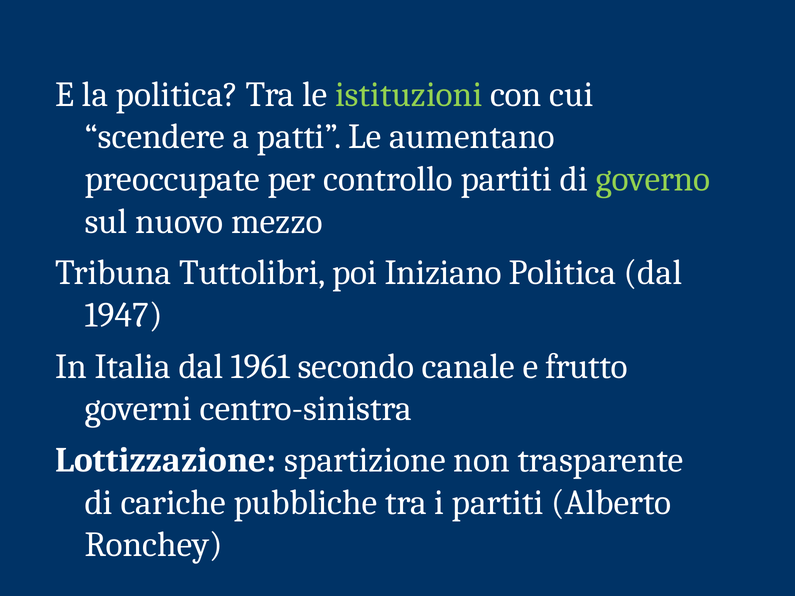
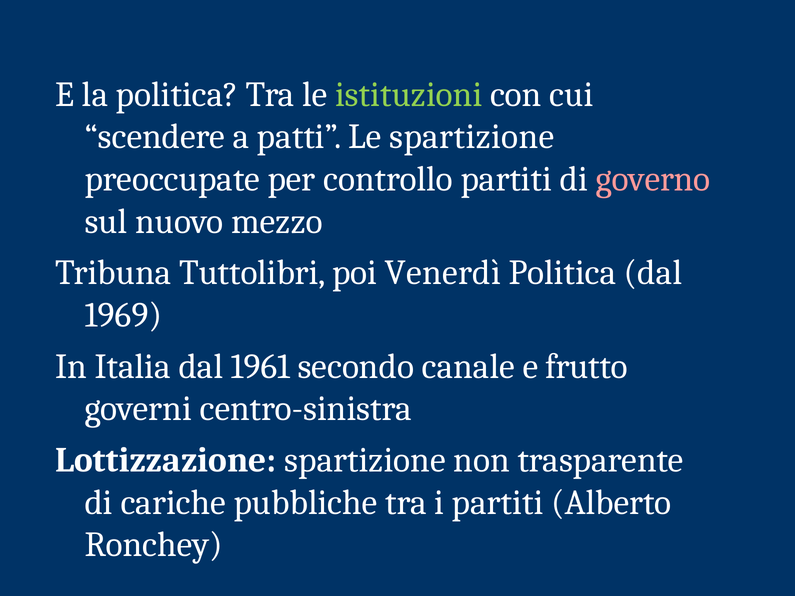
Le aumentano: aumentano -> spartizione
governo colour: light green -> pink
Iniziano: Iniziano -> Venerdì
1947: 1947 -> 1969
